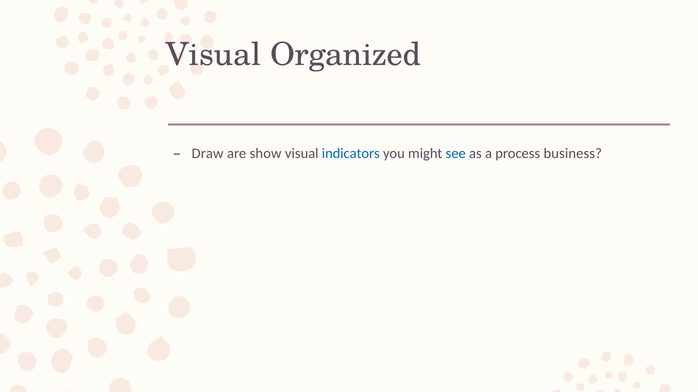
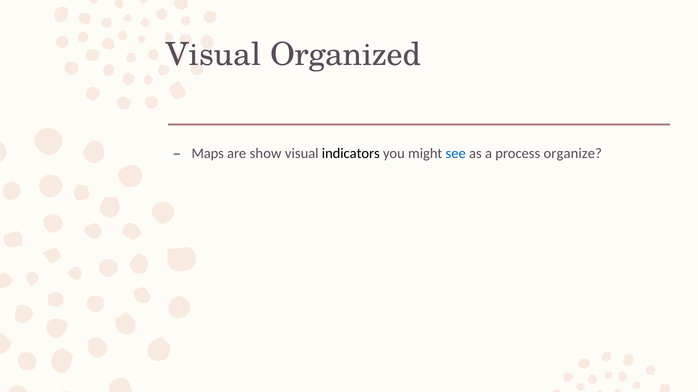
Draw: Draw -> Maps
indicators colour: blue -> black
business: business -> organize
